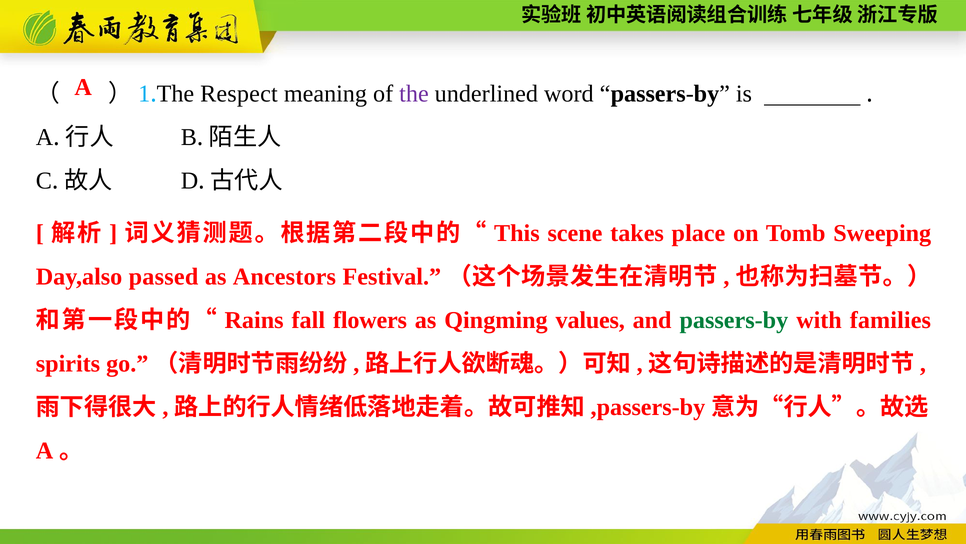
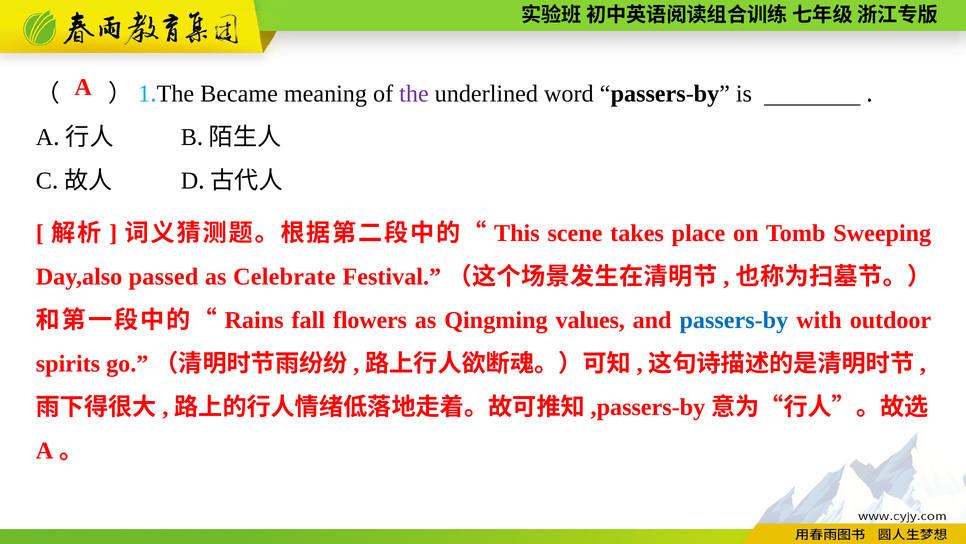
Respect: Respect -> Became
Ancestors: Ancestors -> Celebrate
passers-by at (734, 320) colour: green -> blue
families: families -> outdoor
